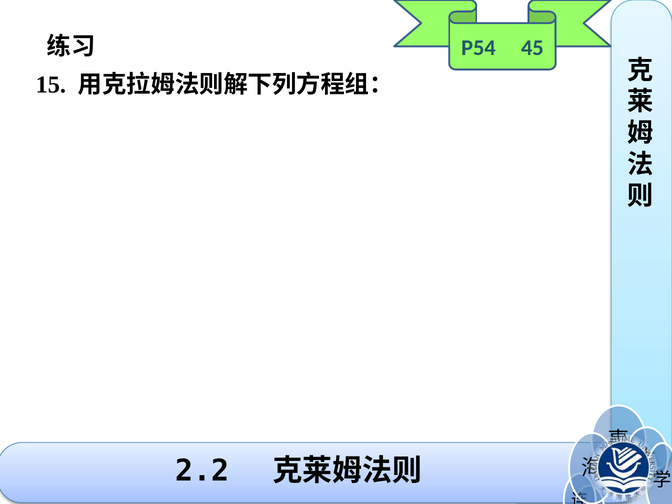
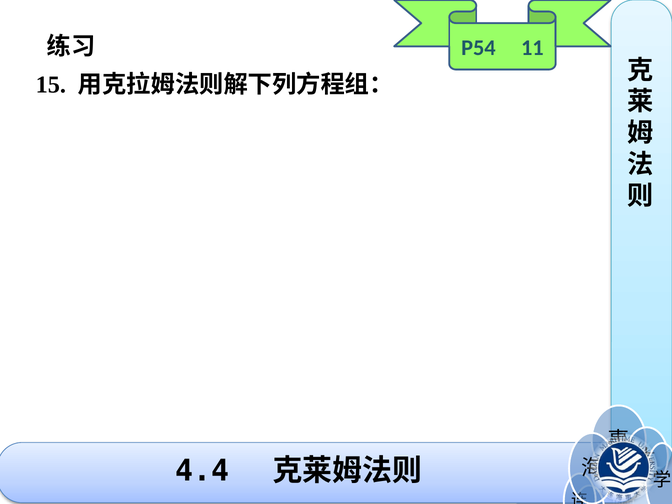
45: 45 -> 11
2.2: 2.2 -> 4.4
